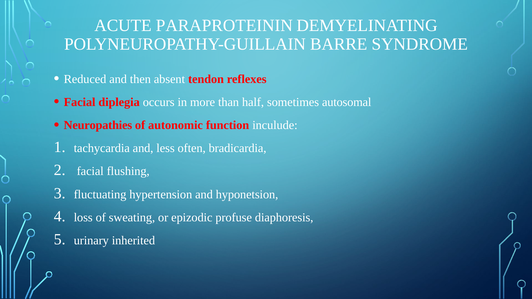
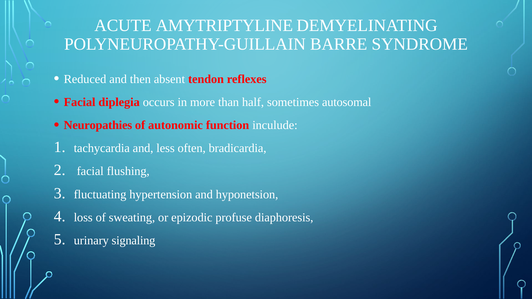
PARAPROTEININ: PARAPROTEININ -> AMYTRIPTYLINE
inherited: inherited -> signaling
